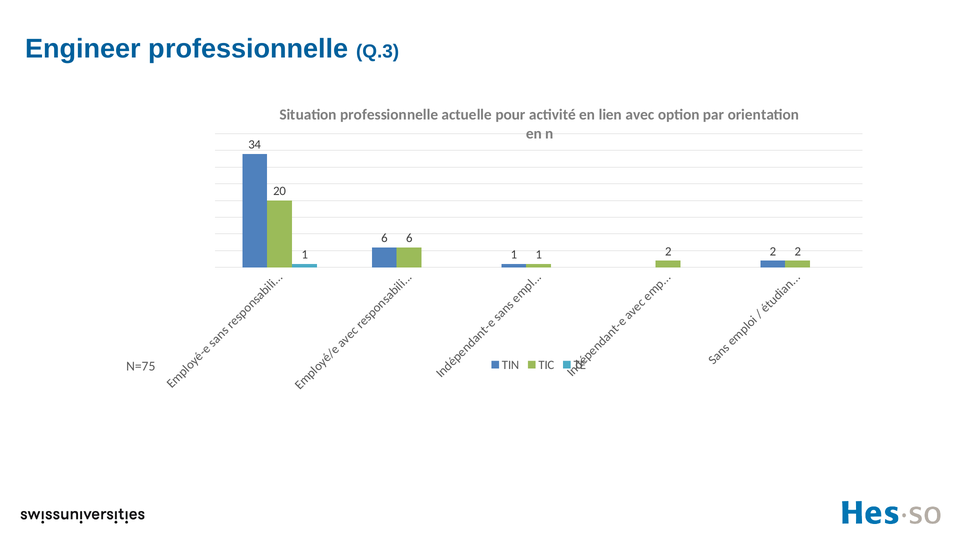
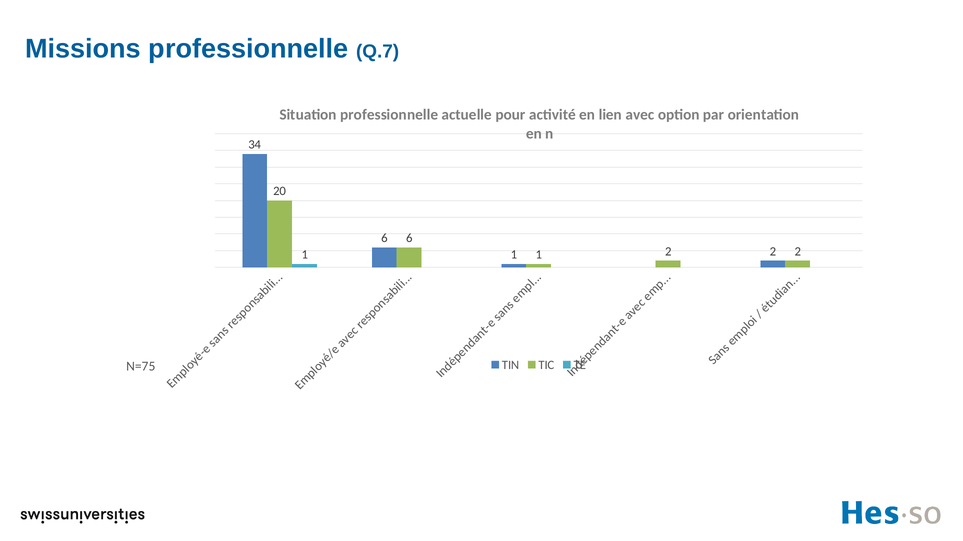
Engineer: Engineer -> Missions
Q.3: Q.3 -> Q.7
